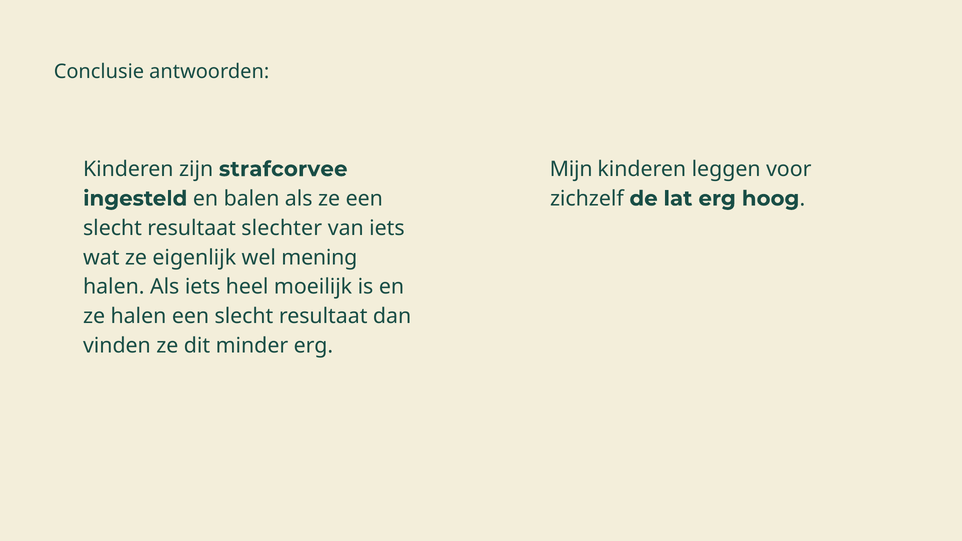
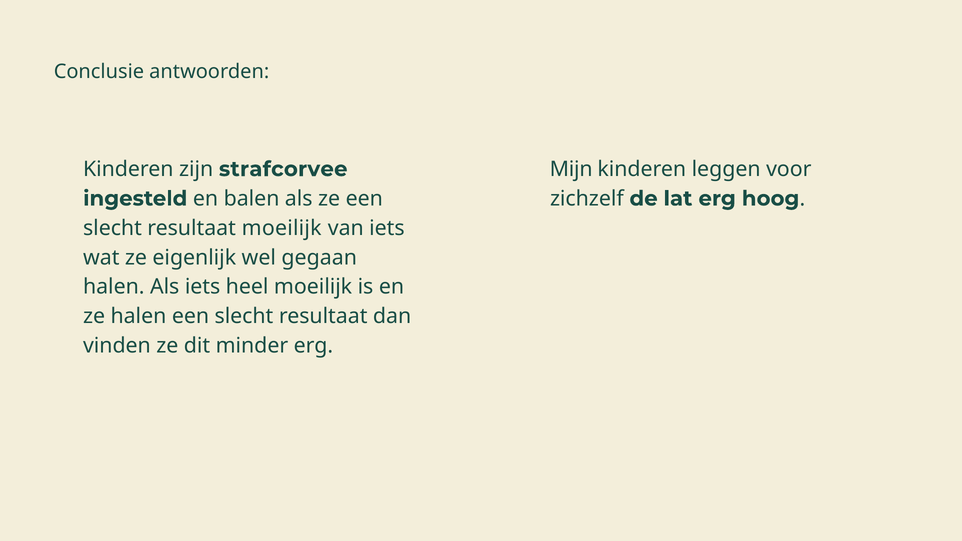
resultaat slechter: slechter -> moeilijk
mening: mening -> gegaan
